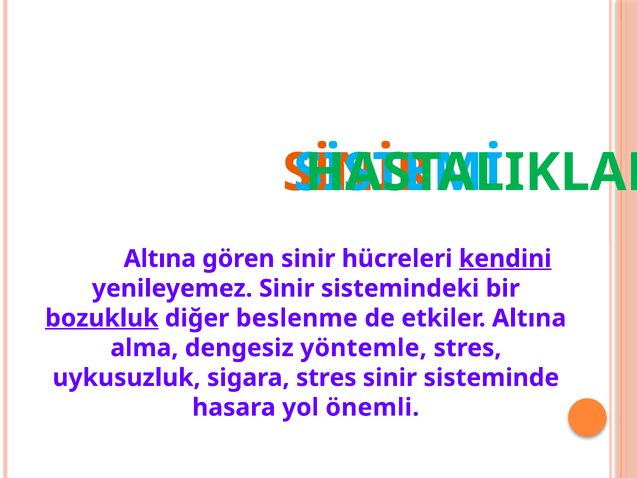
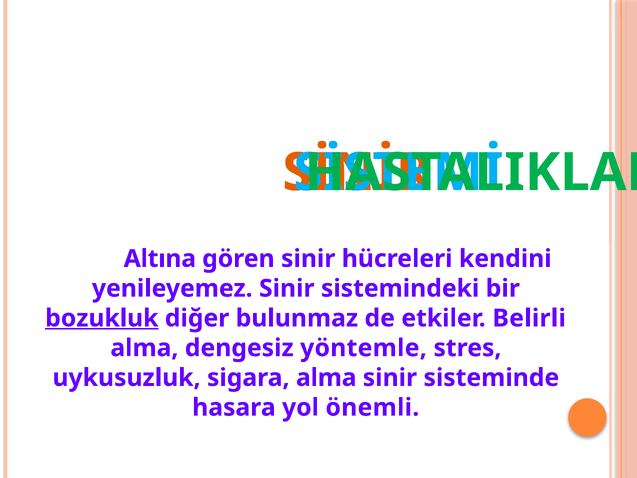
kendini underline: present -> none
beslenme: beslenme -> bulunmaz
etkiler Altına: Altına -> Belirli
sigara stres: stres -> alma
